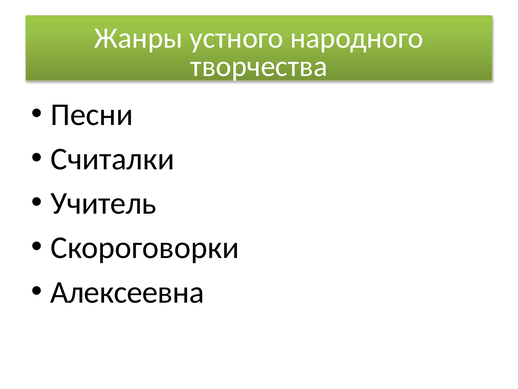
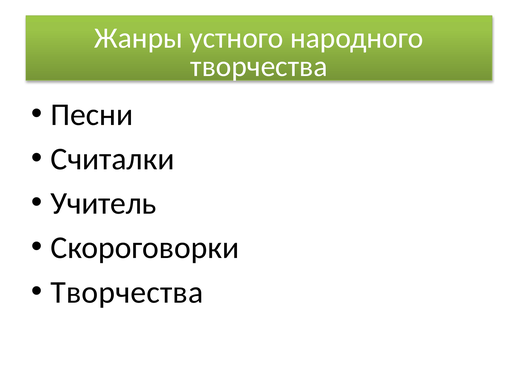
Алексеевна at (127, 292): Алексеевна -> Творчества
